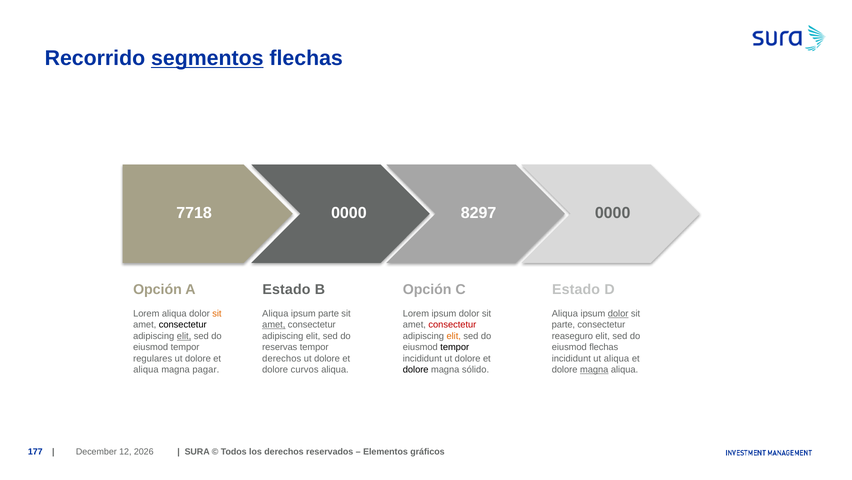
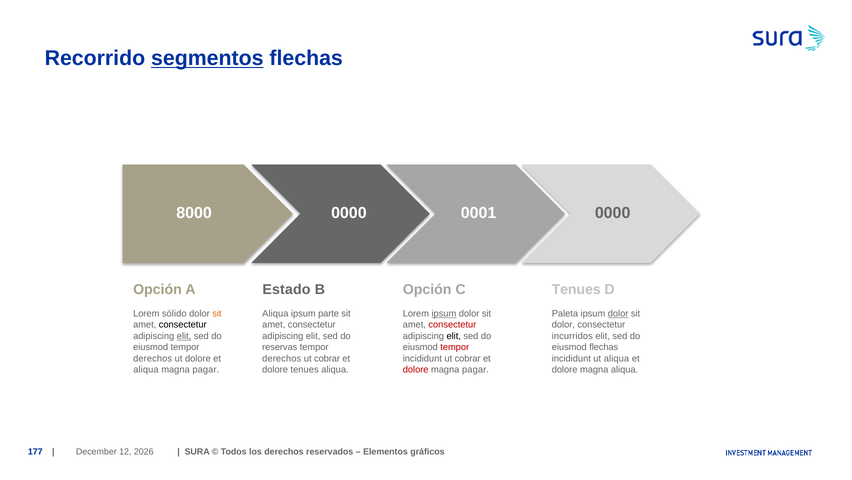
7718: 7718 -> 8000
8297: 8297 -> 0001
Estado at (576, 289): Estado -> Tenues
Lorem aliqua: aliqua -> sólido
ipsum at (444, 313) underline: none -> present
Aliqua at (565, 313): Aliqua -> Paleta
amet at (274, 324) underline: present -> none
parte at (563, 324): parte -> dolor
elit at (454, 336) colour: orange -> black
reaseguro: reaseguro -> incurridos
tempor at (455, 347) colour: black -> red
regulares at (153, 358): regulares -> derechos
dolore at (327, 358): dolore -> cobrar
incididunt ut dolore: dolore -> cobrar
dolore curvos: curvos -> tenues
dolore at (416, 369) colour: black -> red
sólido at (476, 369): sólido -> pagar
magna at (594, 369) underline: present -> none
